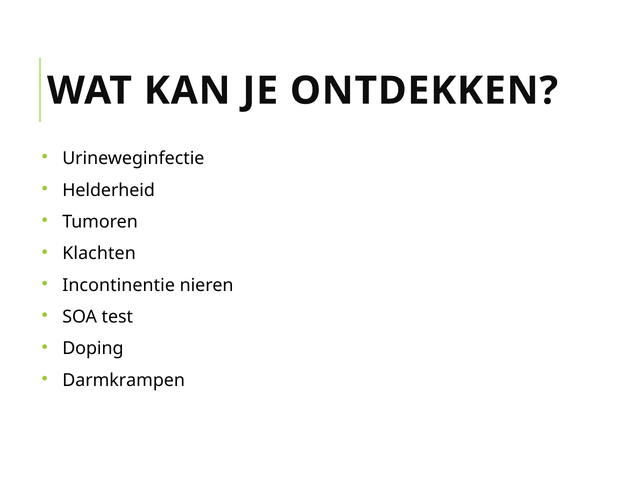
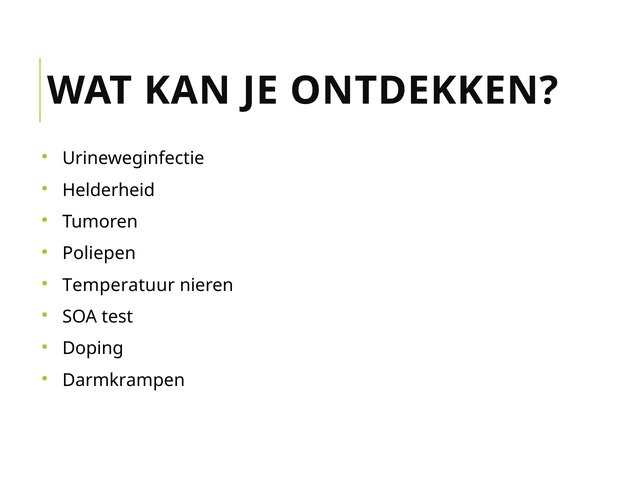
Klachten: Klachten -> Poliepen
Incontinentie: Incontinentie -> Temperatuur
